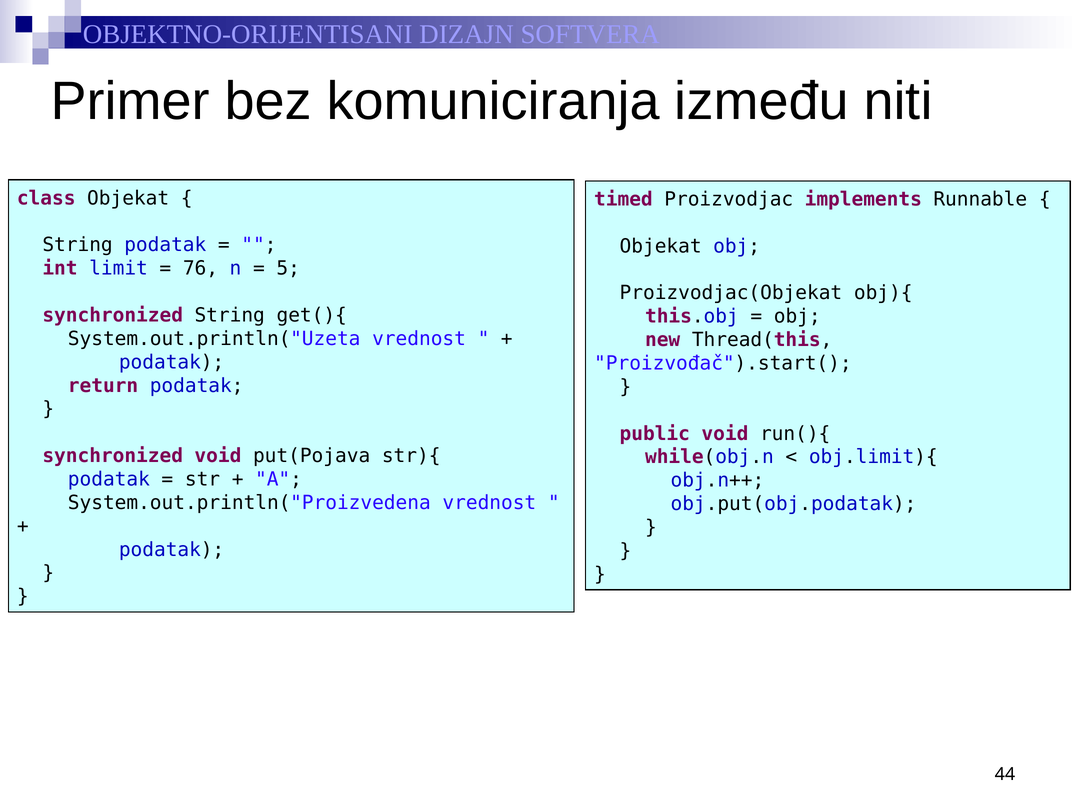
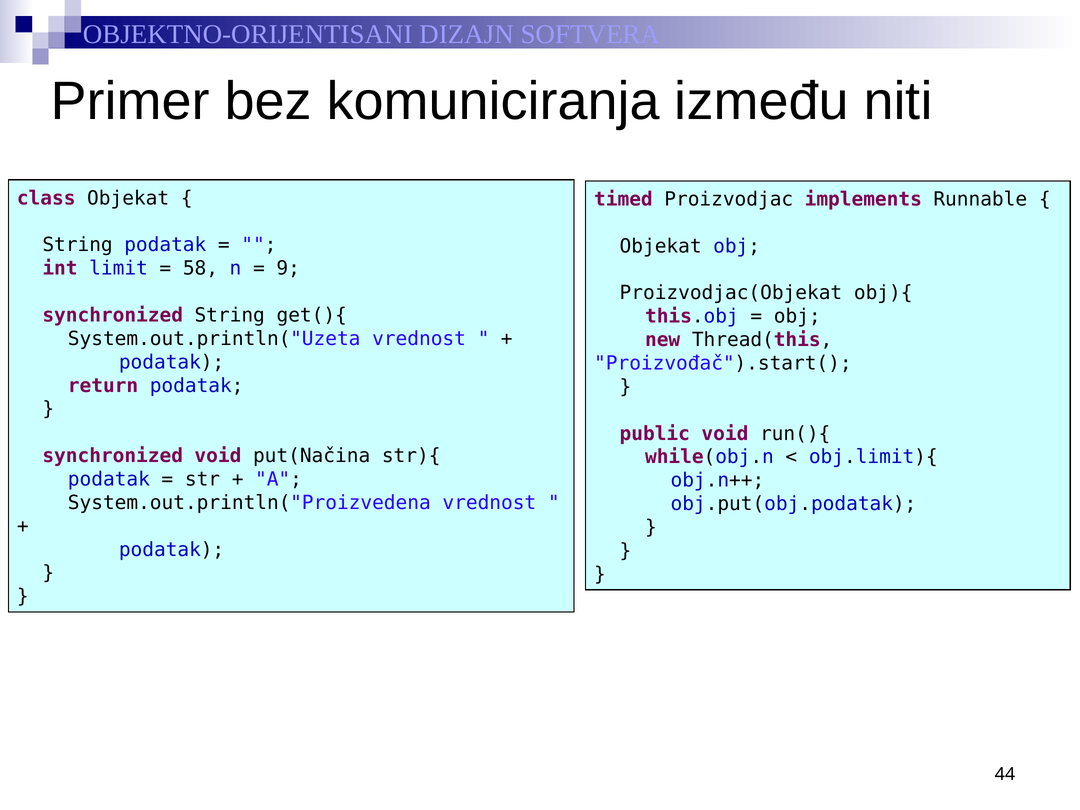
76: 76 -> 58
5: 5 -> 9
put(Pojava: put(Pojava -> put(Načina
